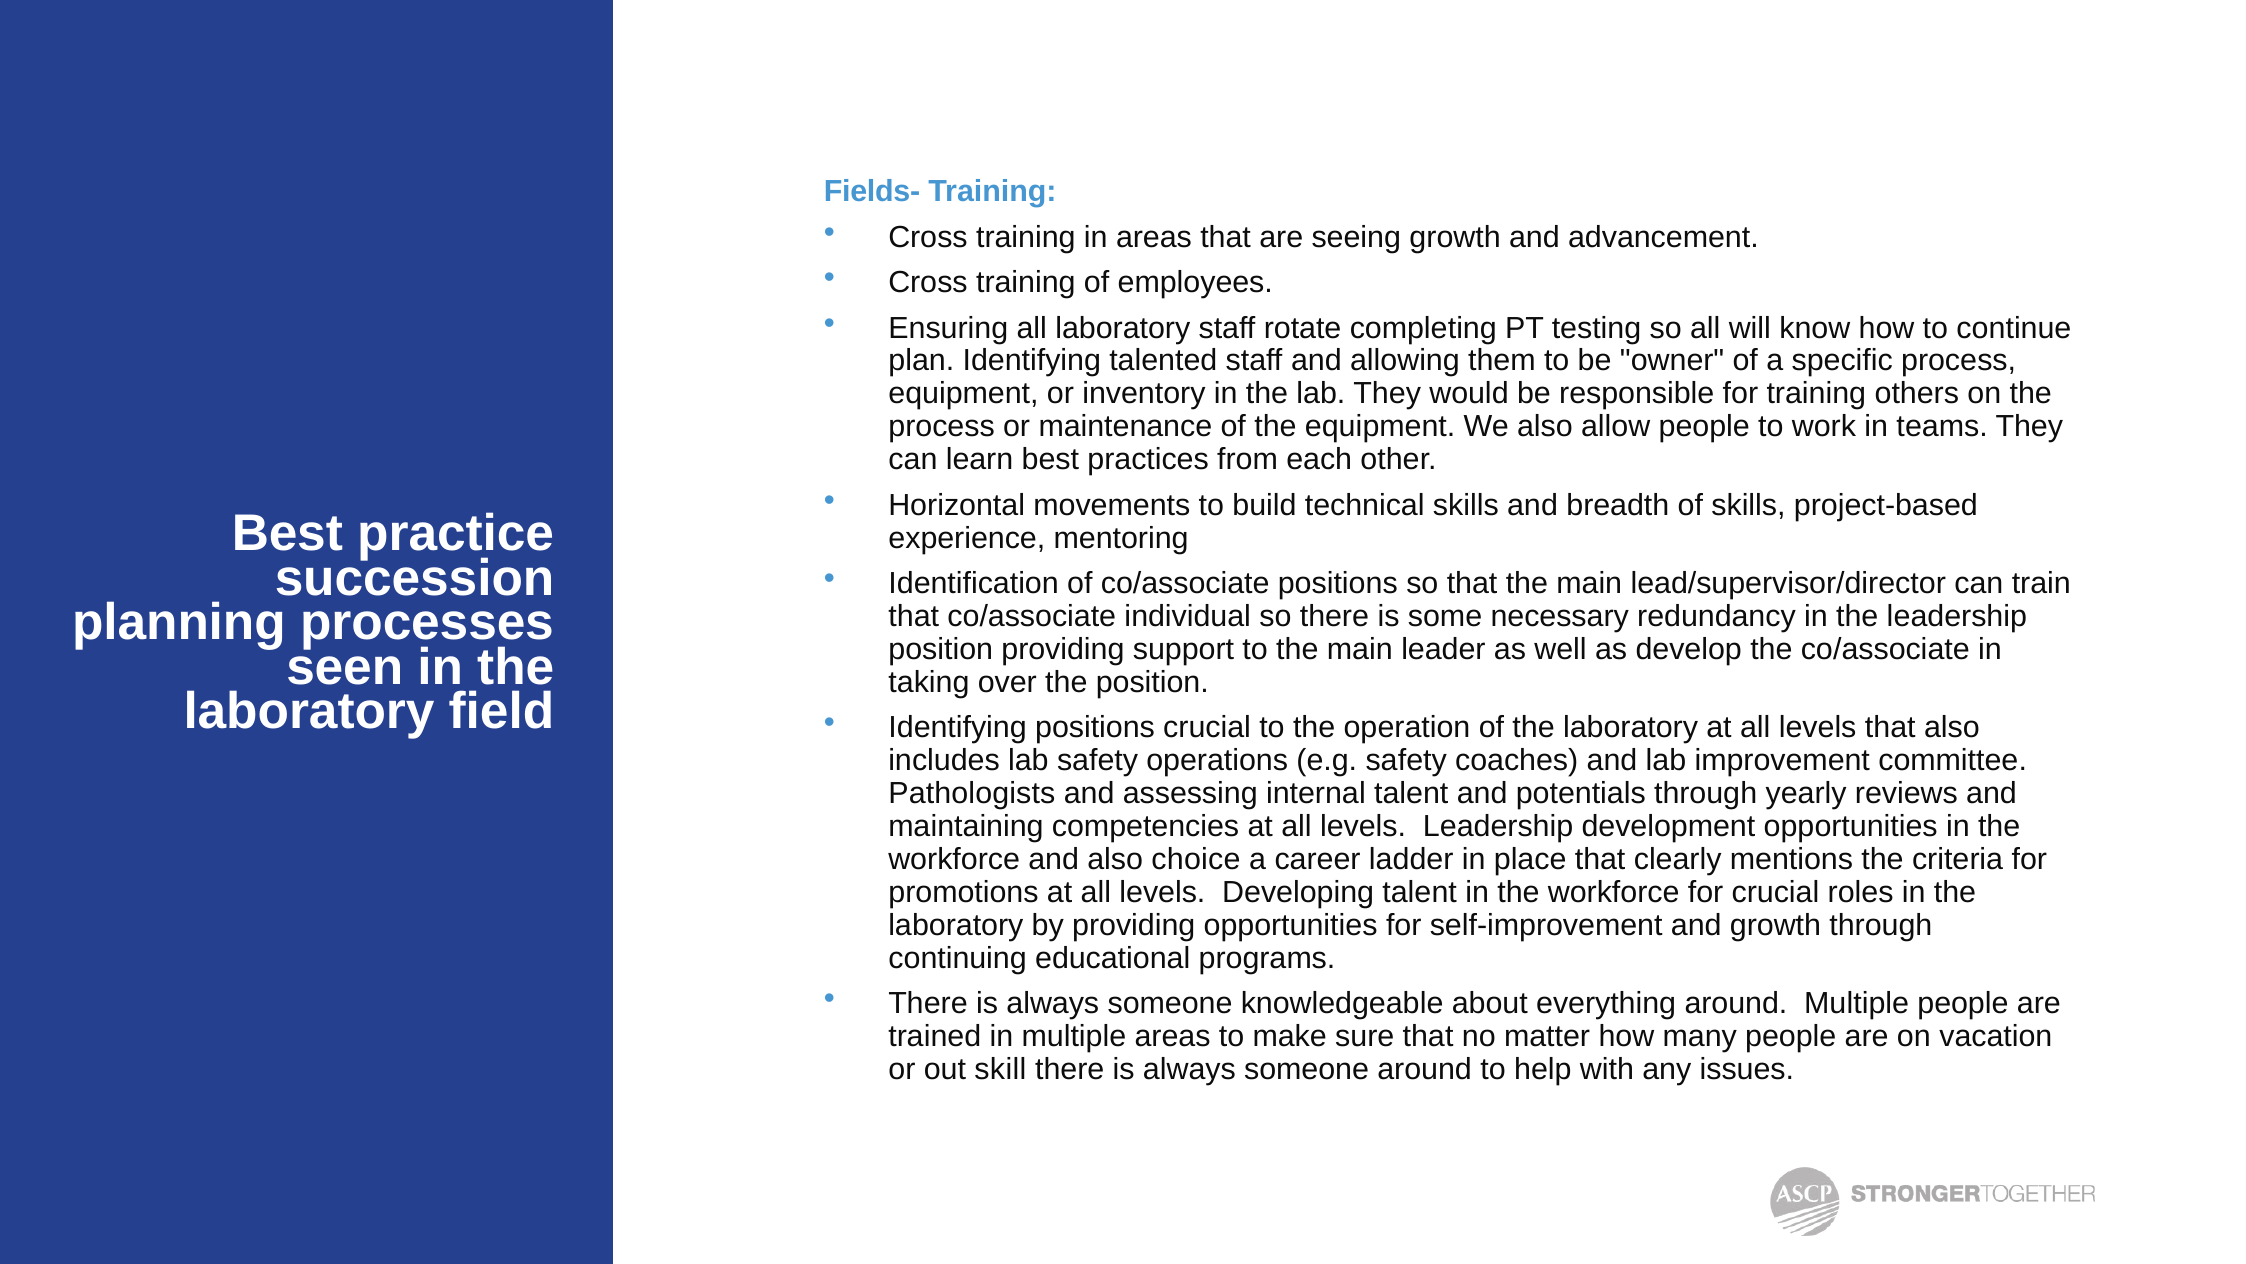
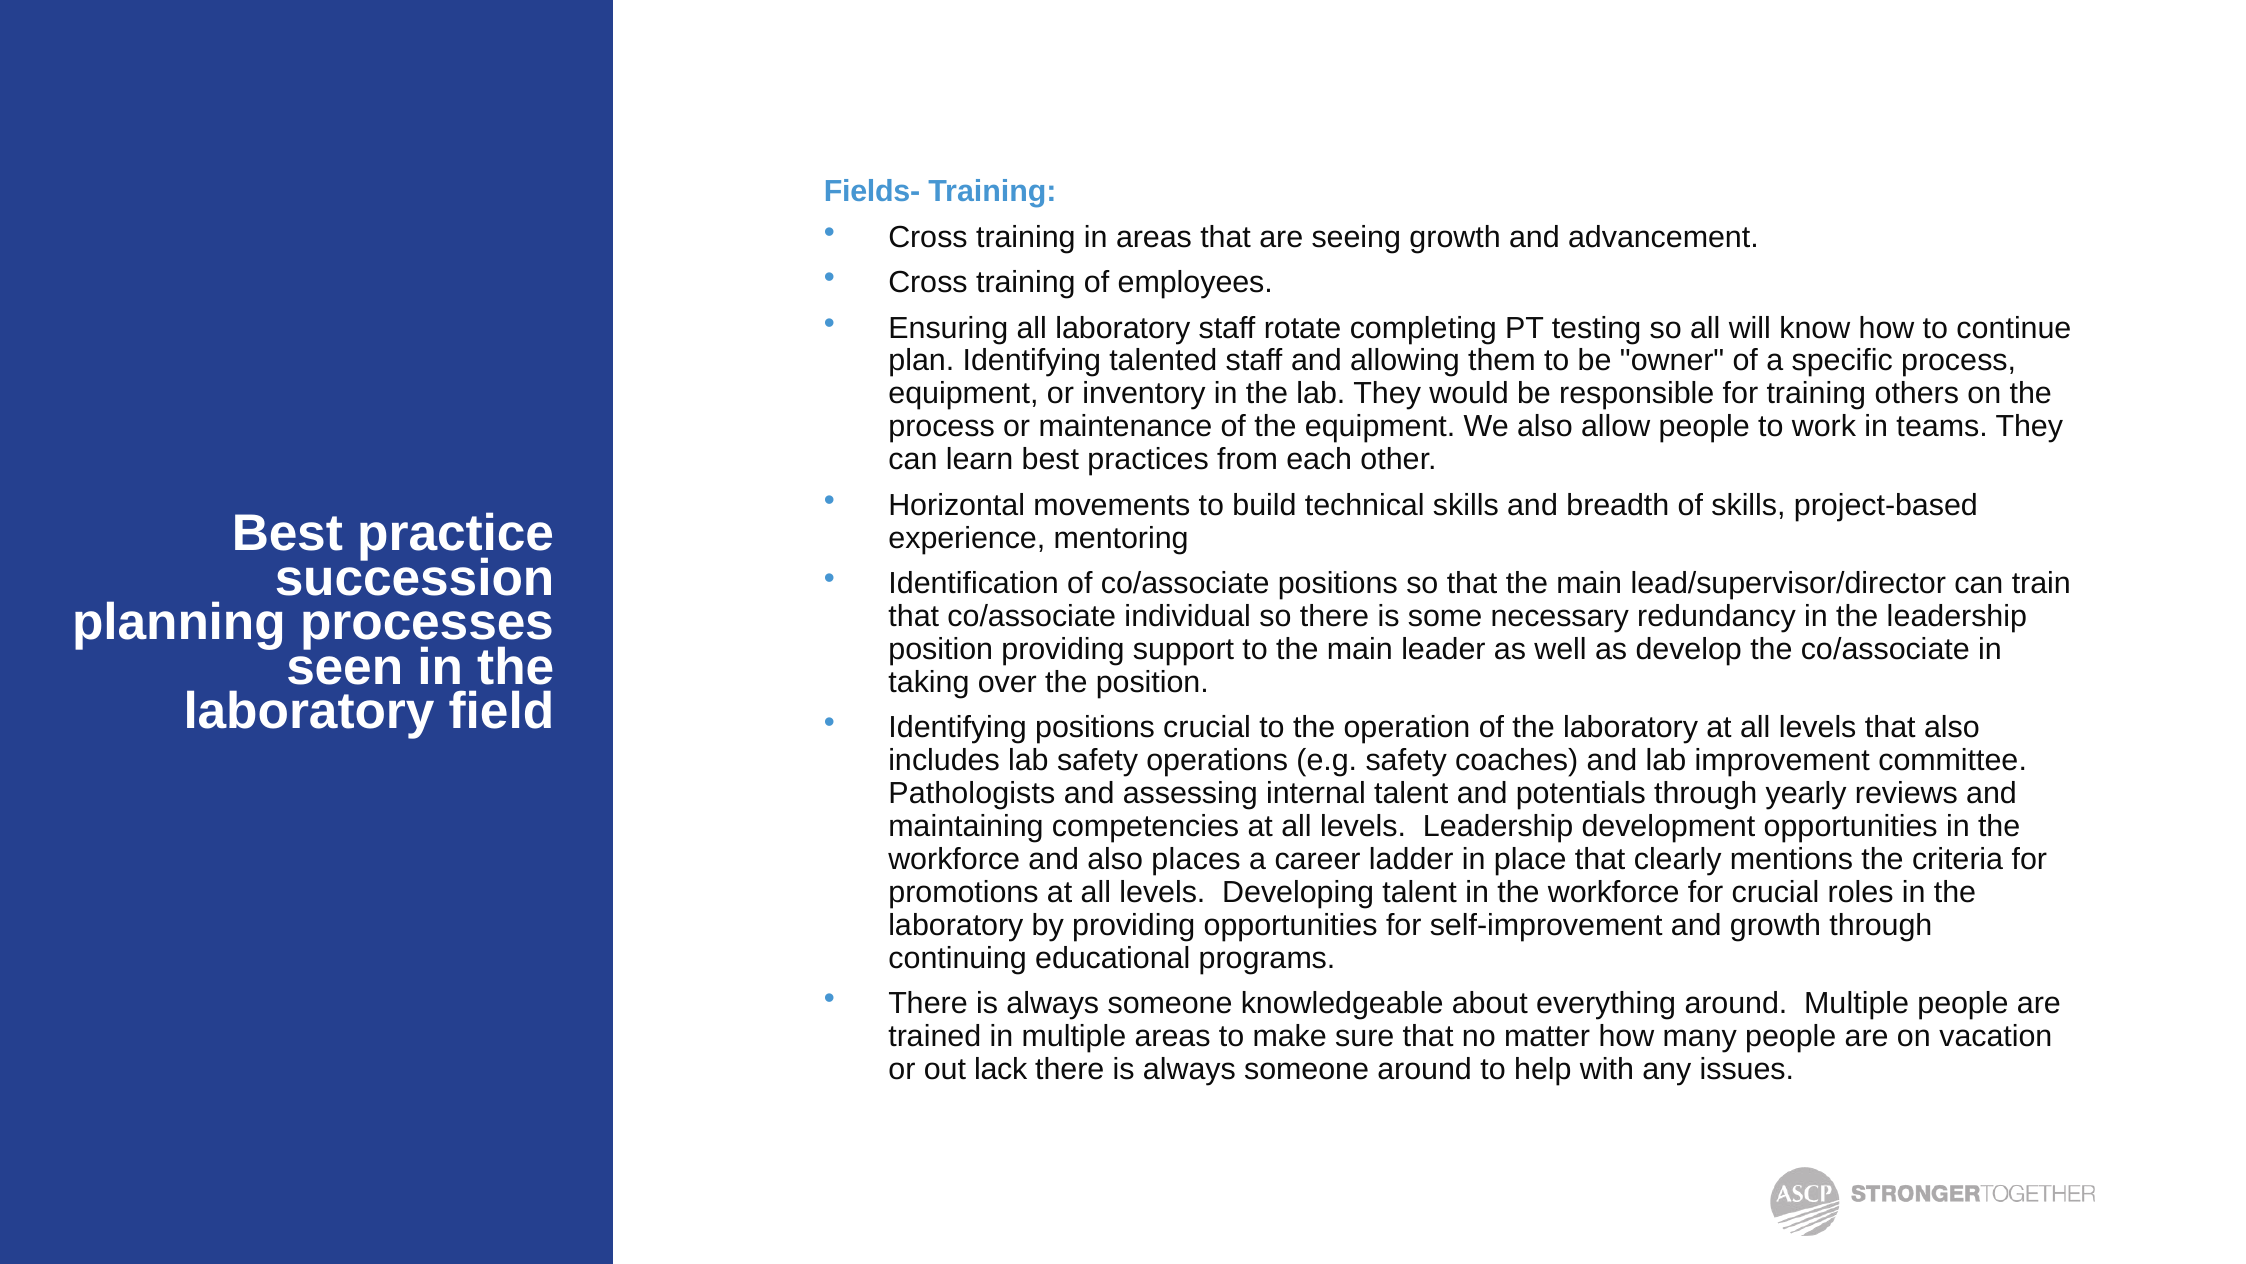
choice: choice -> places
skill: skill -> lack
